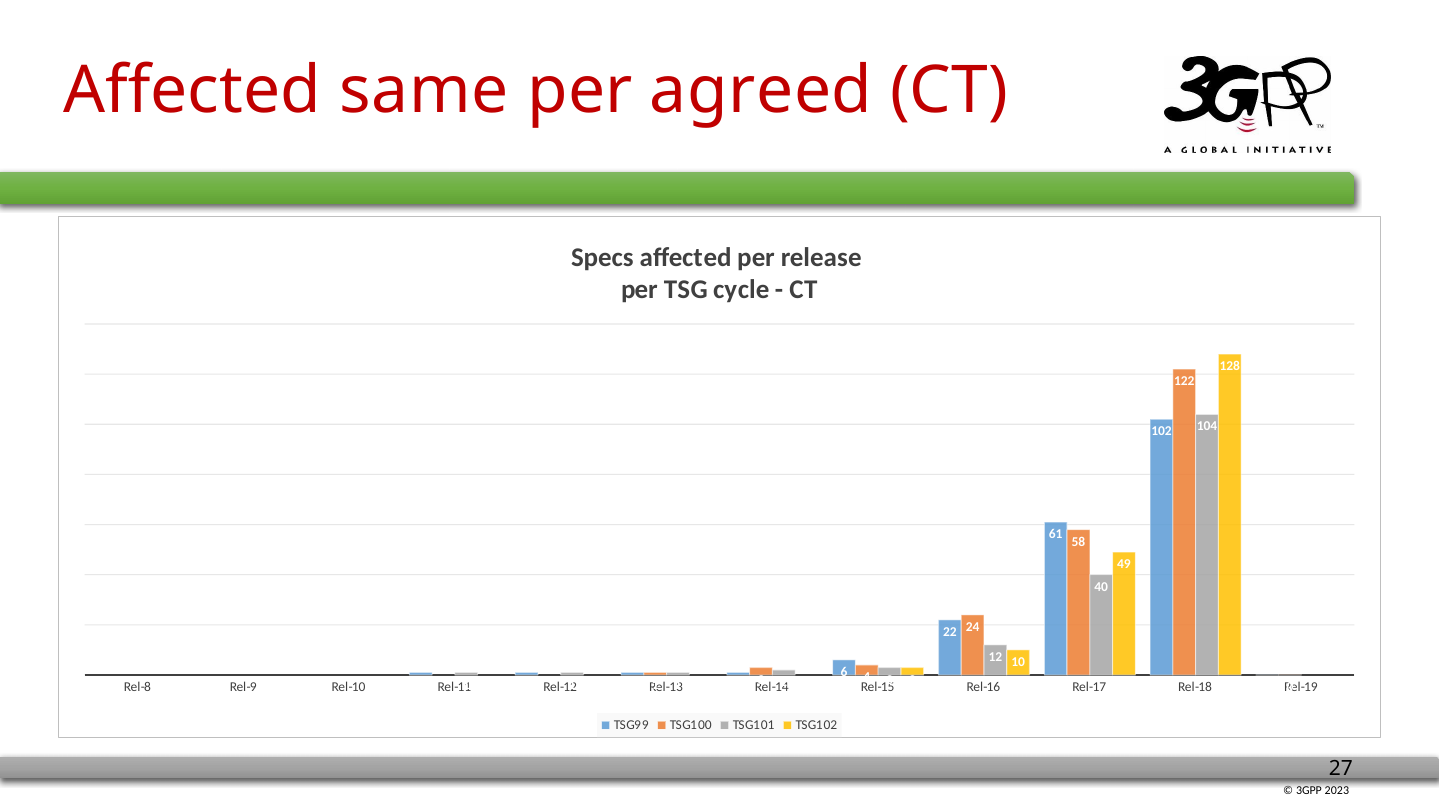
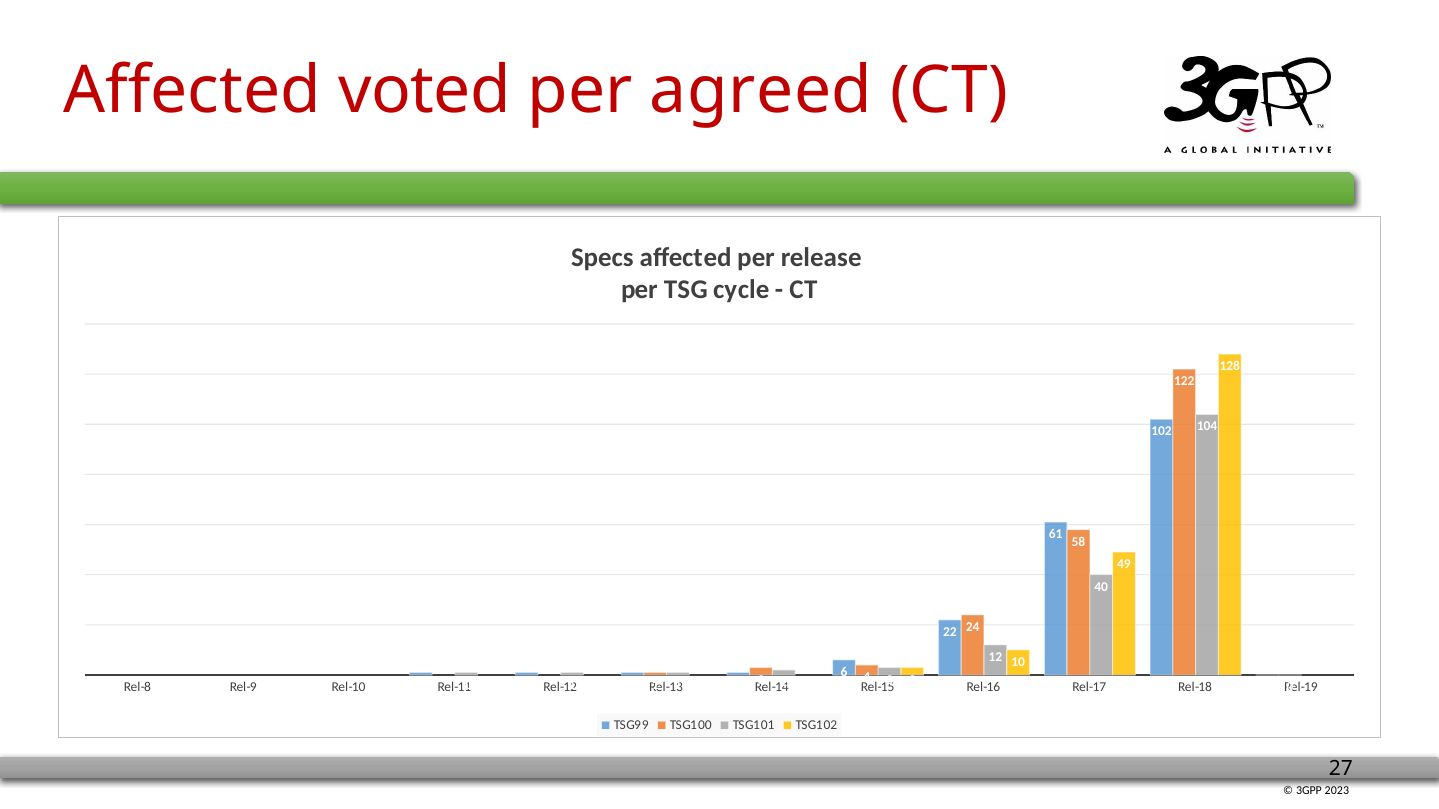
same: same -> voted
